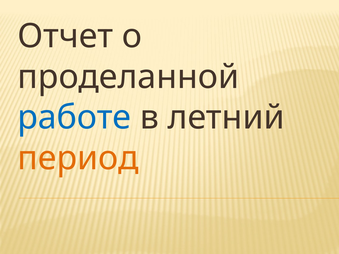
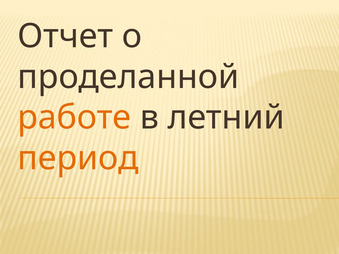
работе colour: blue -> orange
